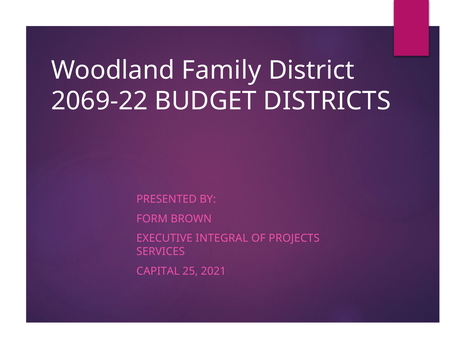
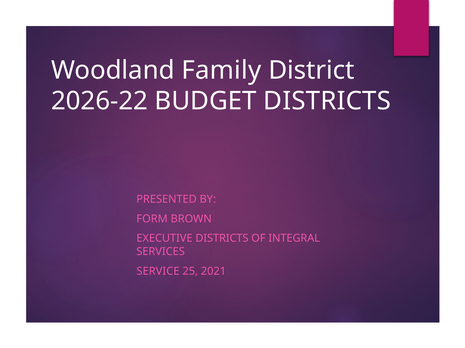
2069-22: 2069-22 -> 2026-22
EXECUTIVE INTEGRAL: INTEGRAL -> DISTRICTS
PROJECTS: PROJECTS -> INTEGRAL
CAPITAL: CAPITAL -> SERVICE
